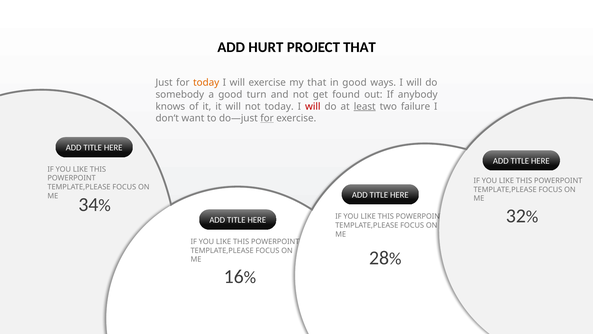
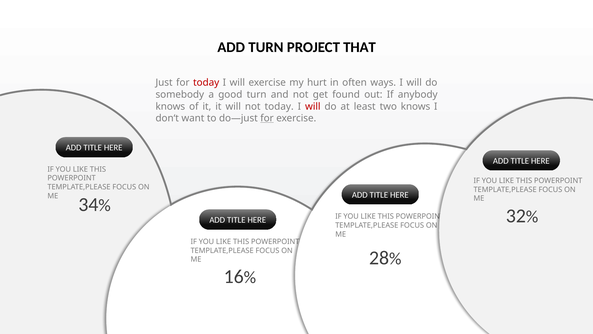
ADD HURT: HURT -> TURN
today at (206, 83) colour: orange -> red
my that: that -> hurt
in good: good -> often
least underline: present -> none
two failure: failure -> knows
